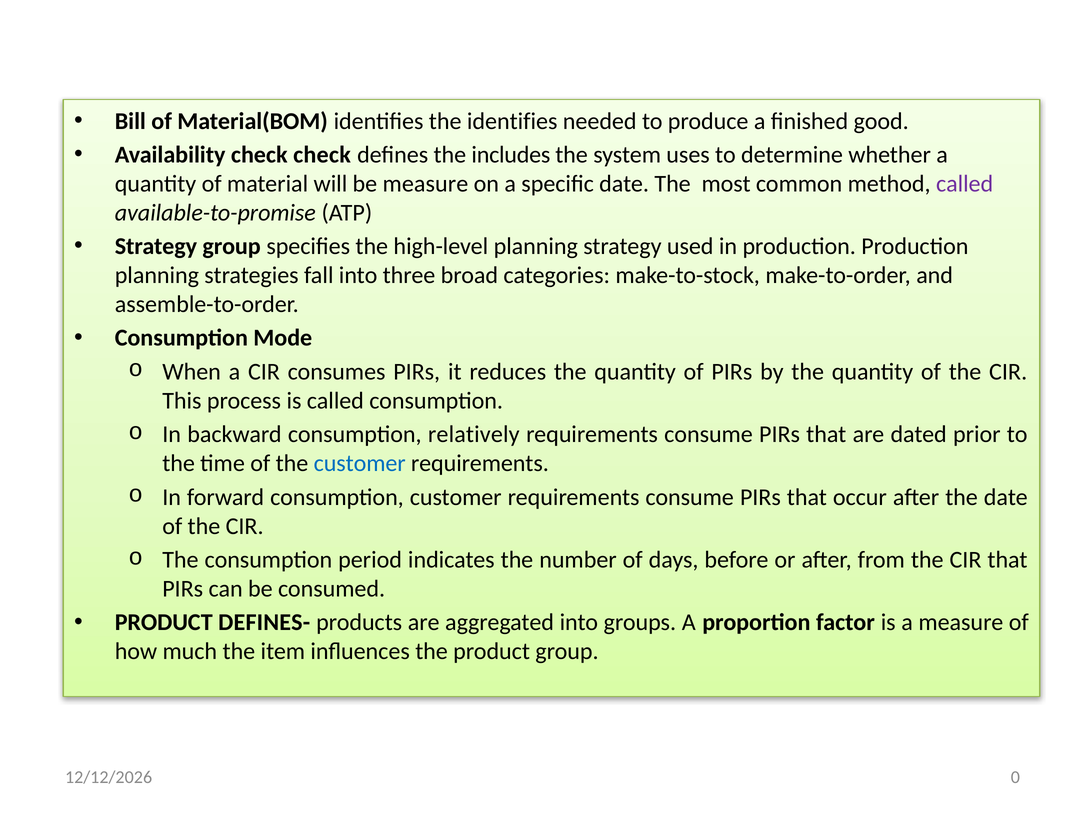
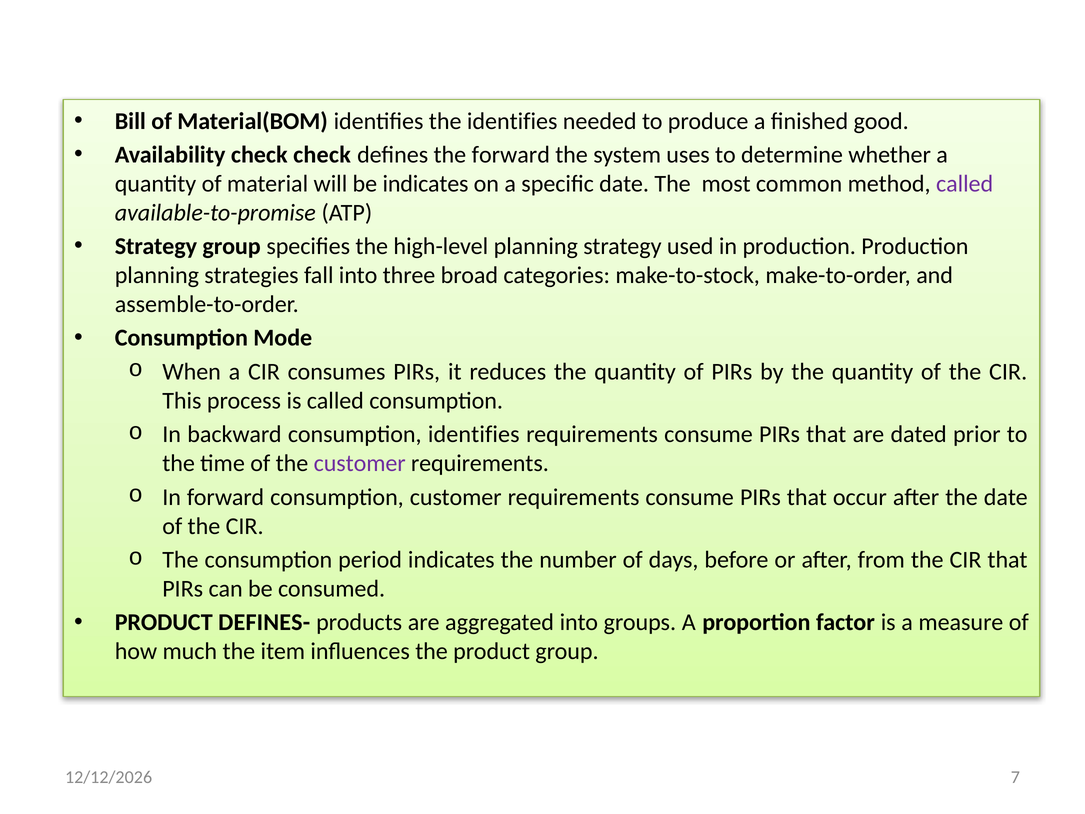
the includes: includes -> forward
be measure: measure -> indicates
consumption relatively: relatively -> identifies
customer at (360, 463) colour: blue -> purple
0: 0 -> 7
